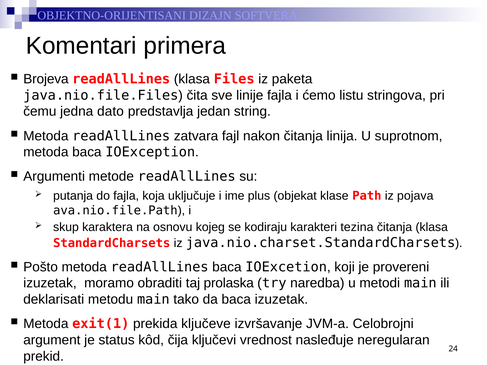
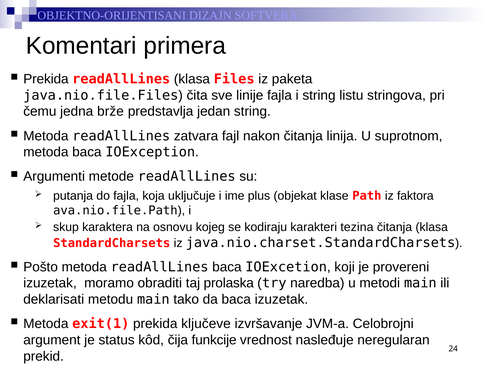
Brojeva at (46, 79): Brojeva -> Prekida
i ćemo: ćemo -> string
dato: dato -> brže
pojava: pojava -> faktora
ključevi: ključevi -> funkcije
